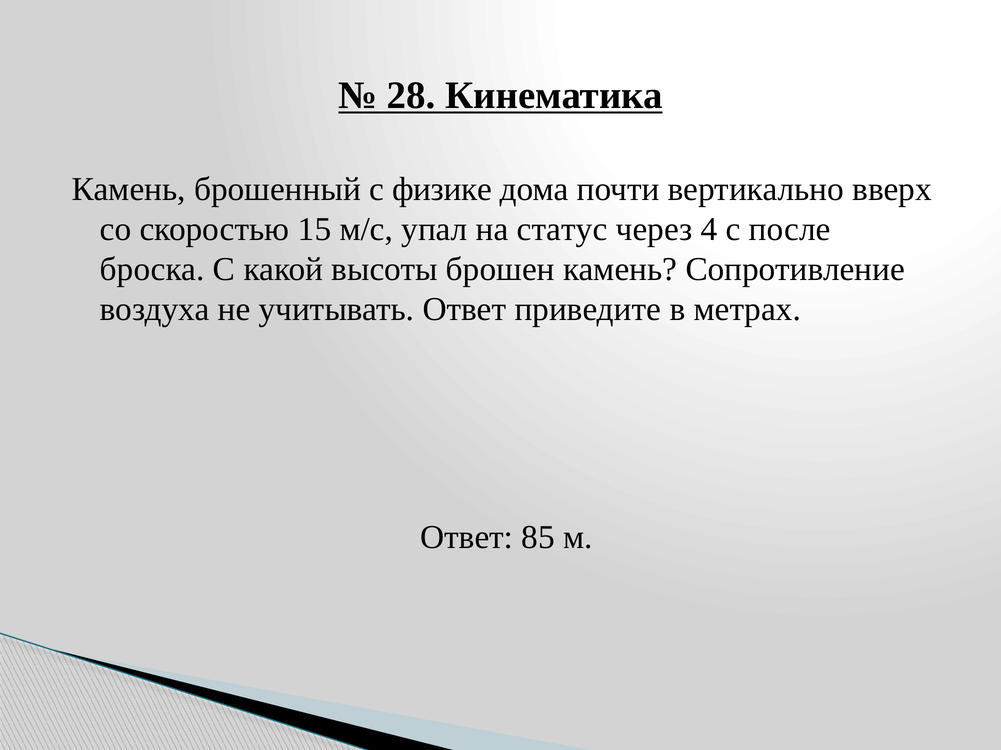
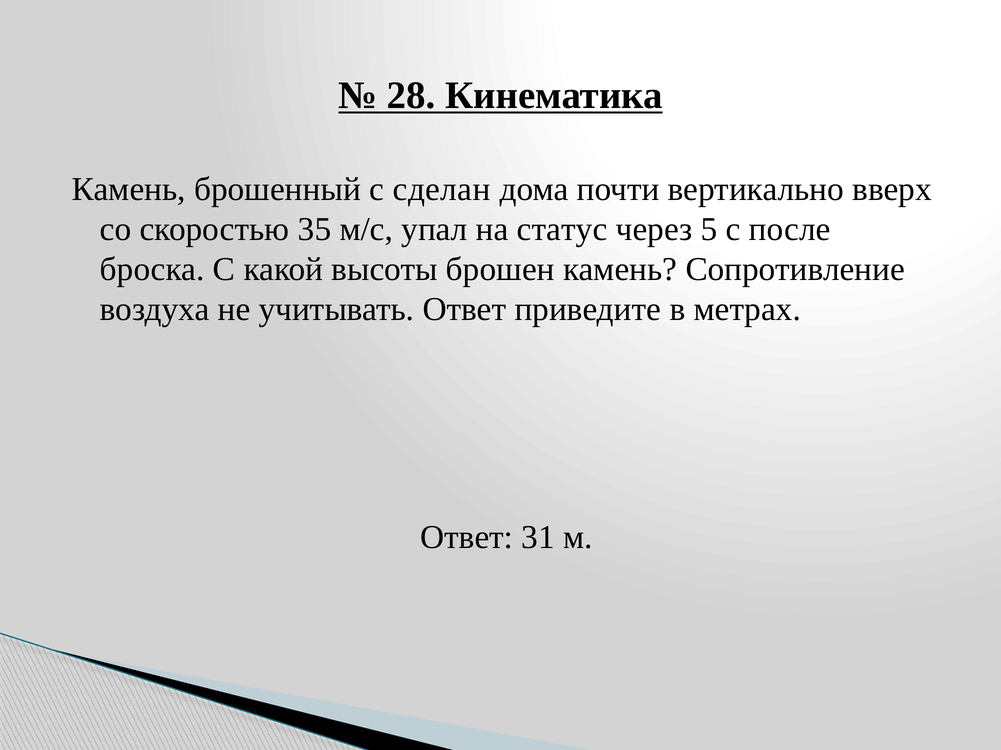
физике: физике -> сделан
15: 15 -> 35
4: 4 -> 5
85: 85 -> 31
